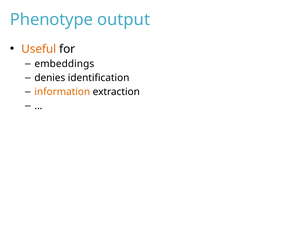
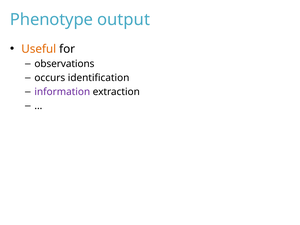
embeddings: embeddings -> observations
denies: denies -> occurs
information colour: orange -> purple
